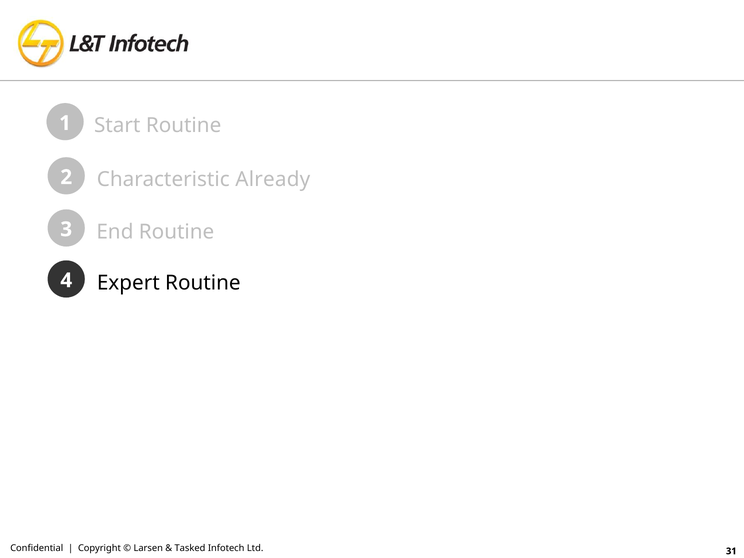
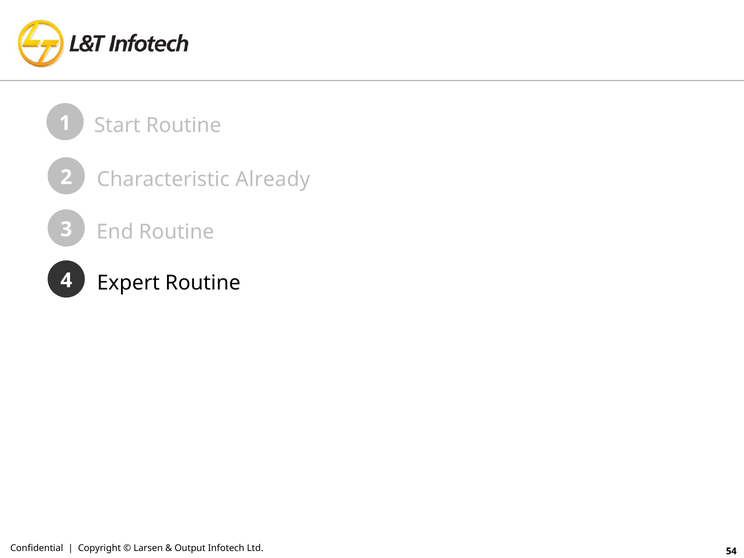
Tasked: Tasked -> Output
31: 31 -> 54
